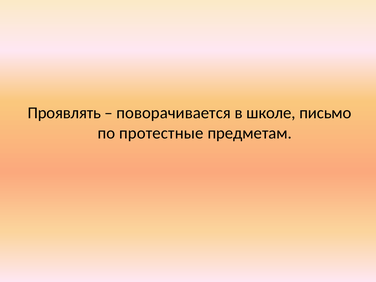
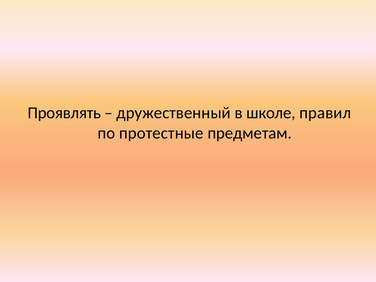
поворачивается: поворачивается -> дружественный
письмо: письмо -> правил
